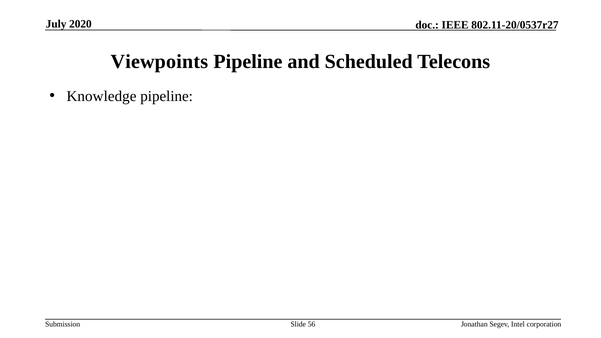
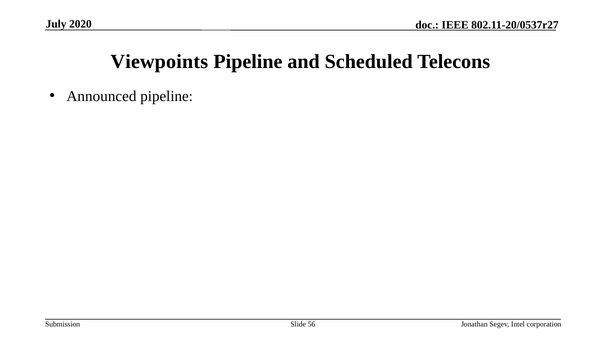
Knowledge: Knowledge -> Announced
